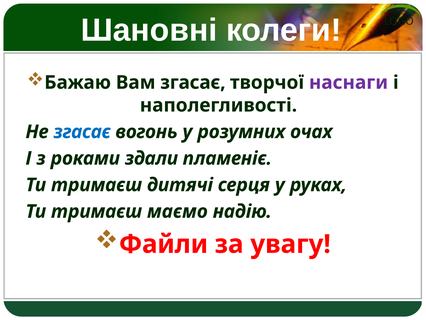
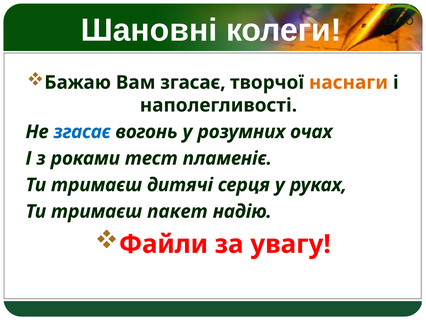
наснаги colour: purple -> orange
здали: здали -> тест
маємо: маємо -> пакет
